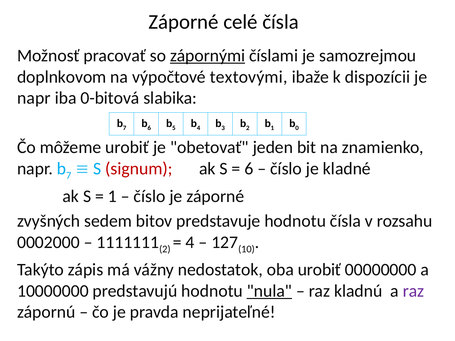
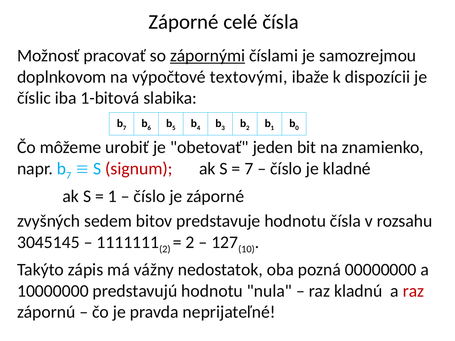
napr at (34, 98): napr -> číslic
0-bitová: 0-bitová -> 1-bitová
6 at (249, 169): 6 -> 7
0002000: 0002000 -> 3045145
4 at (190, 242): 4 -> 2
oba urobiť: urobiť -> pozná
nula underline: present -> none
raz at (414, 291) colour: purple -> red
